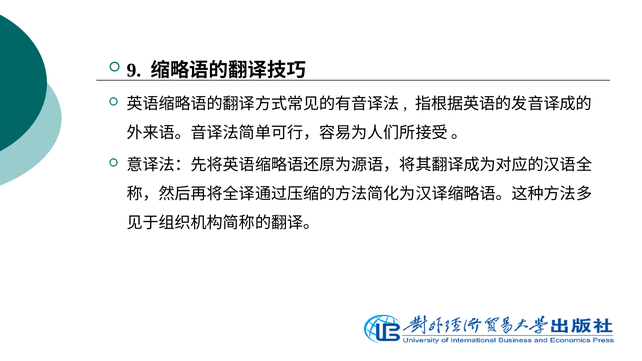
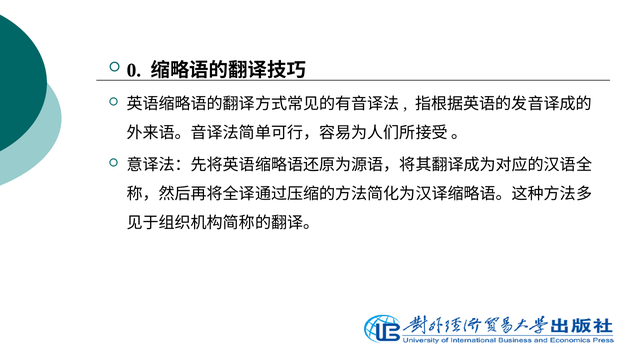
9: 9 -> 0
